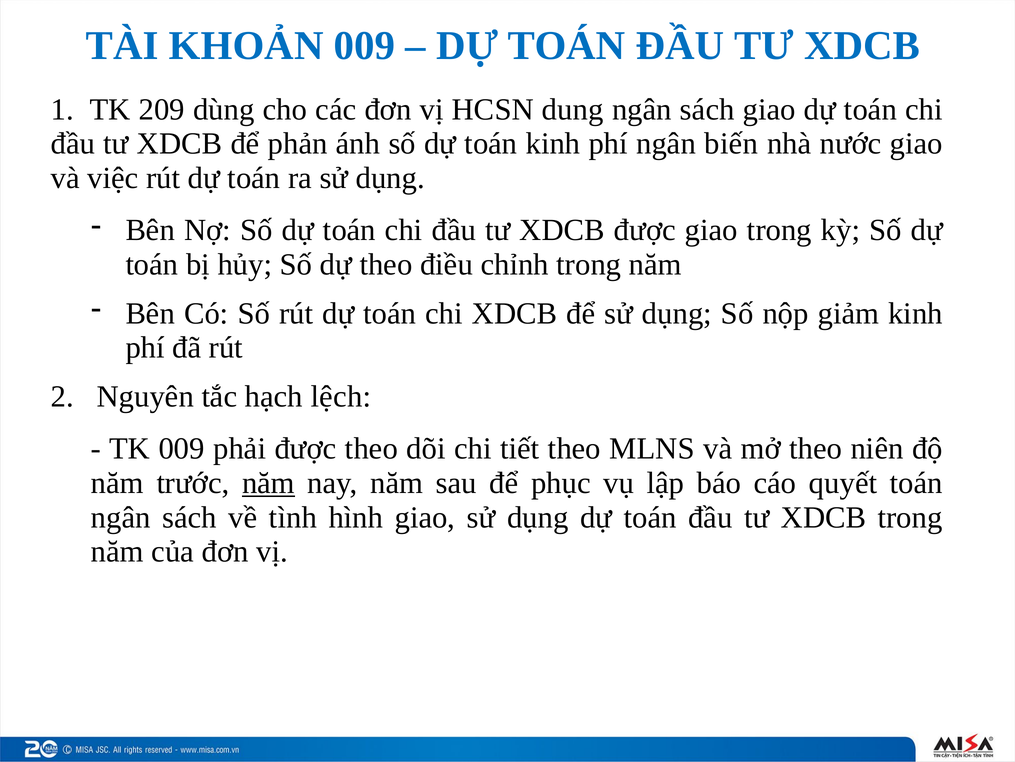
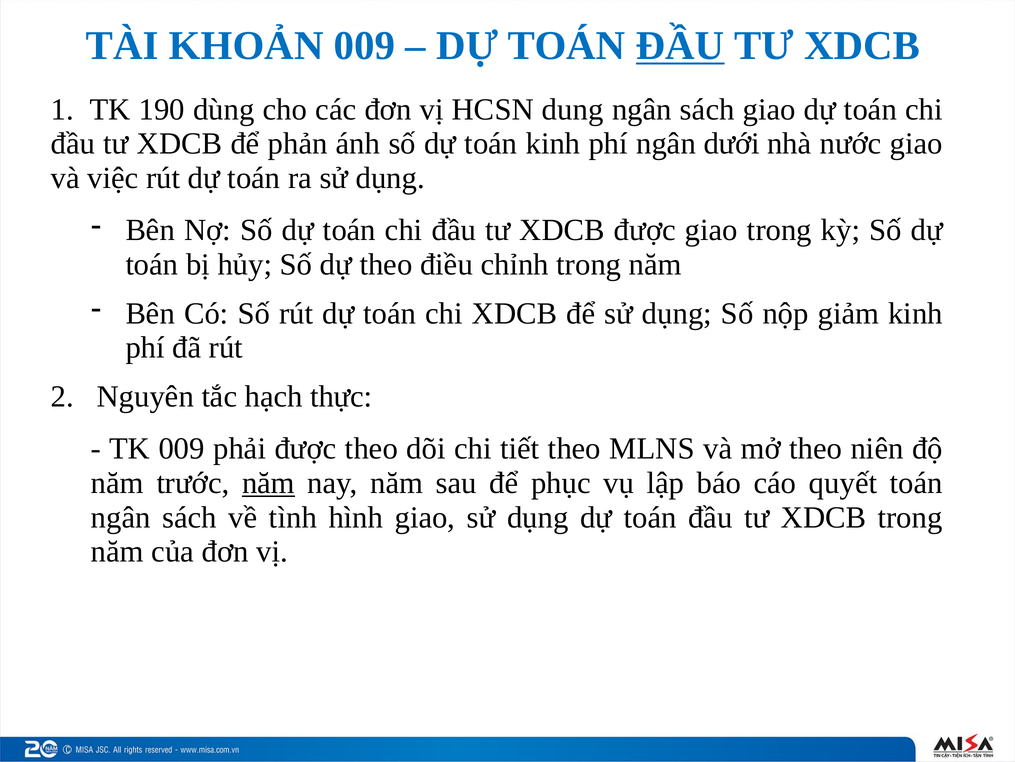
ĐẦU at (680, 46) underline: none -> present
209: 209 -> 190
biến: biến -> dưới
lệch: lệch -> thực
